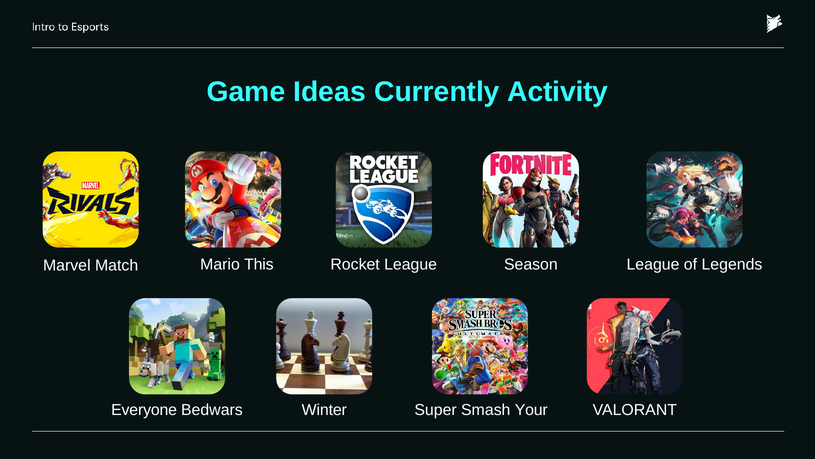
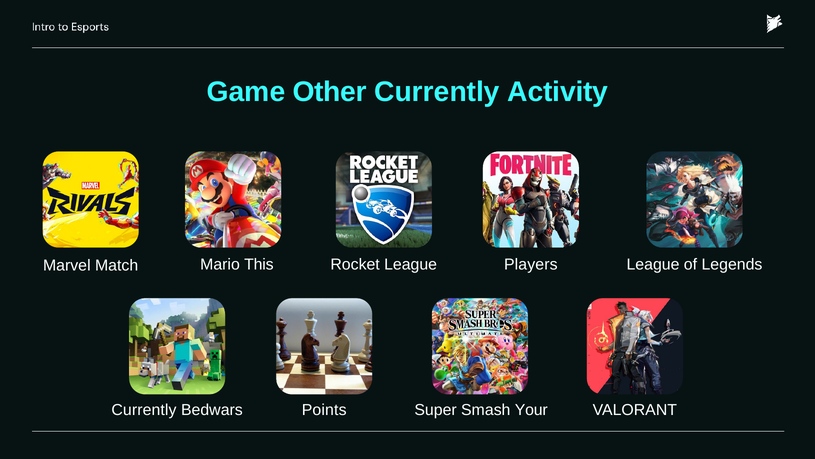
Ideas: Ideas -> Other
Season: Season -> Players
Everyone at (144, 409): Everyone -> Currently
Winter: Winter -> Points
